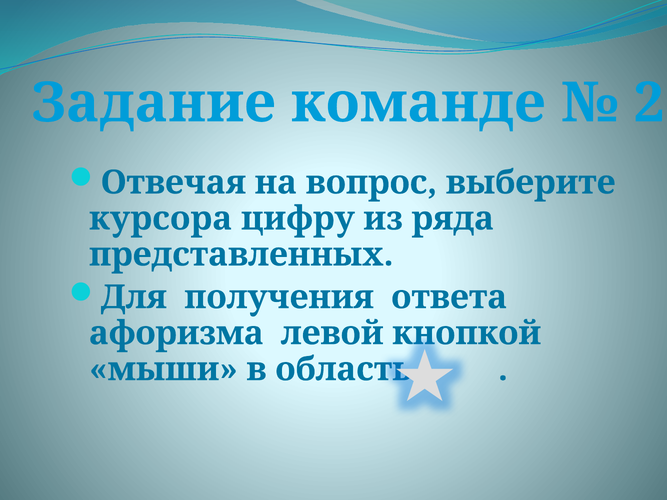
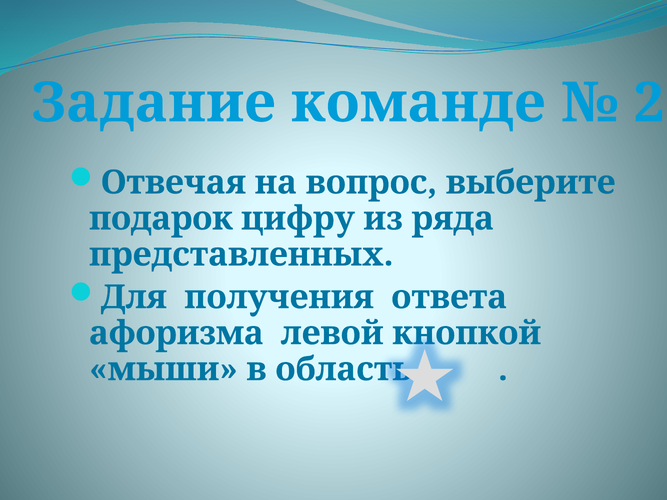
курсора: курсора -> подарок
